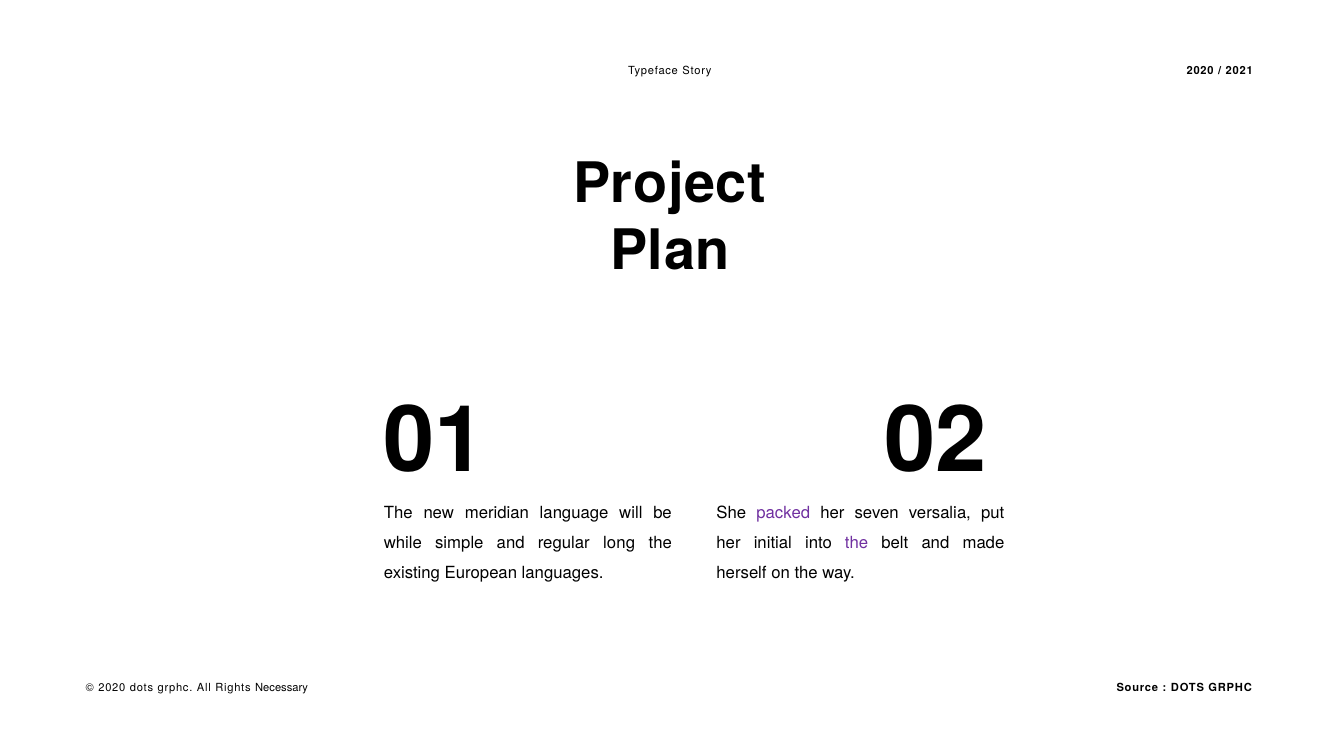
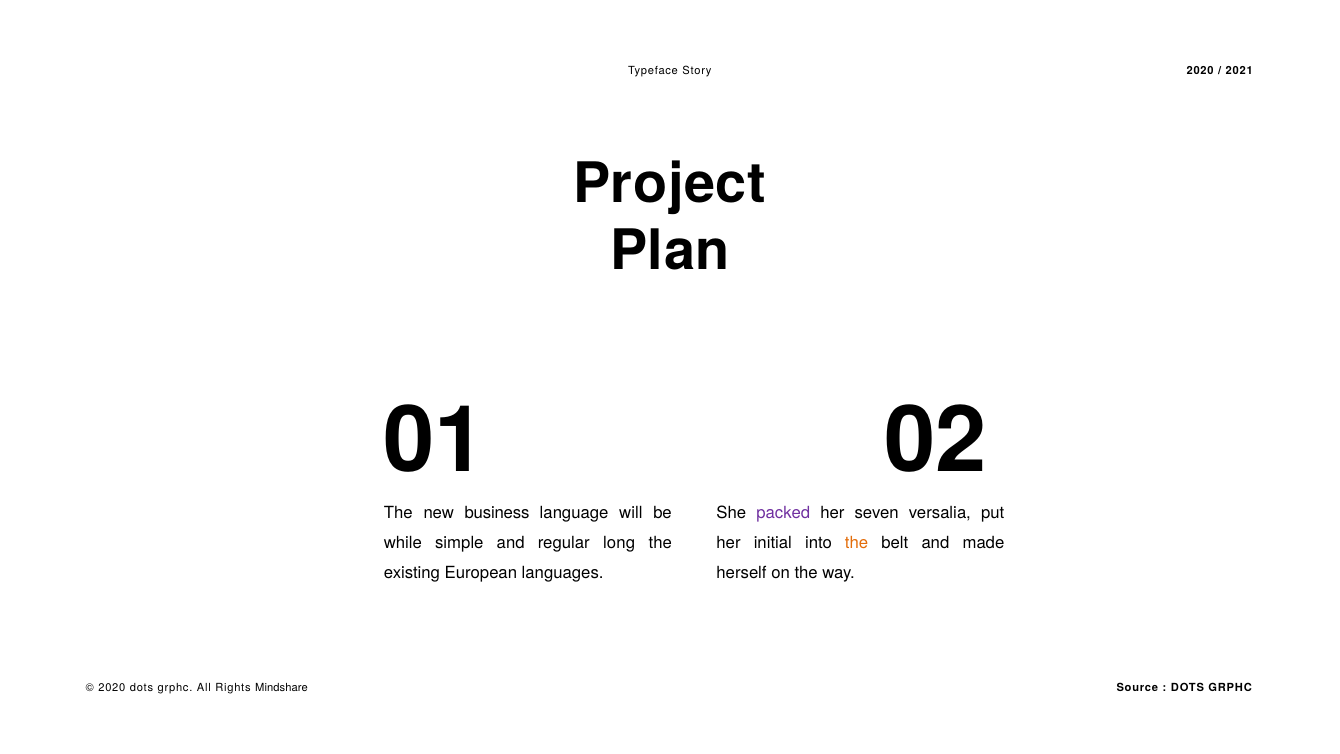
meridian: meridian -> business
the at (857, 543) colour: purple -> orange
Necessary: Necessary -> Mindshare
